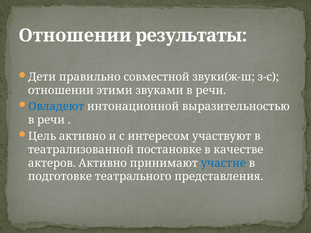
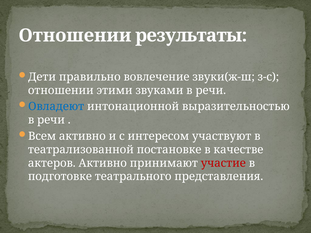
совместной: совместной -> вовлечение
Цель: Цель -> Всем
участие colour: blue -> red
